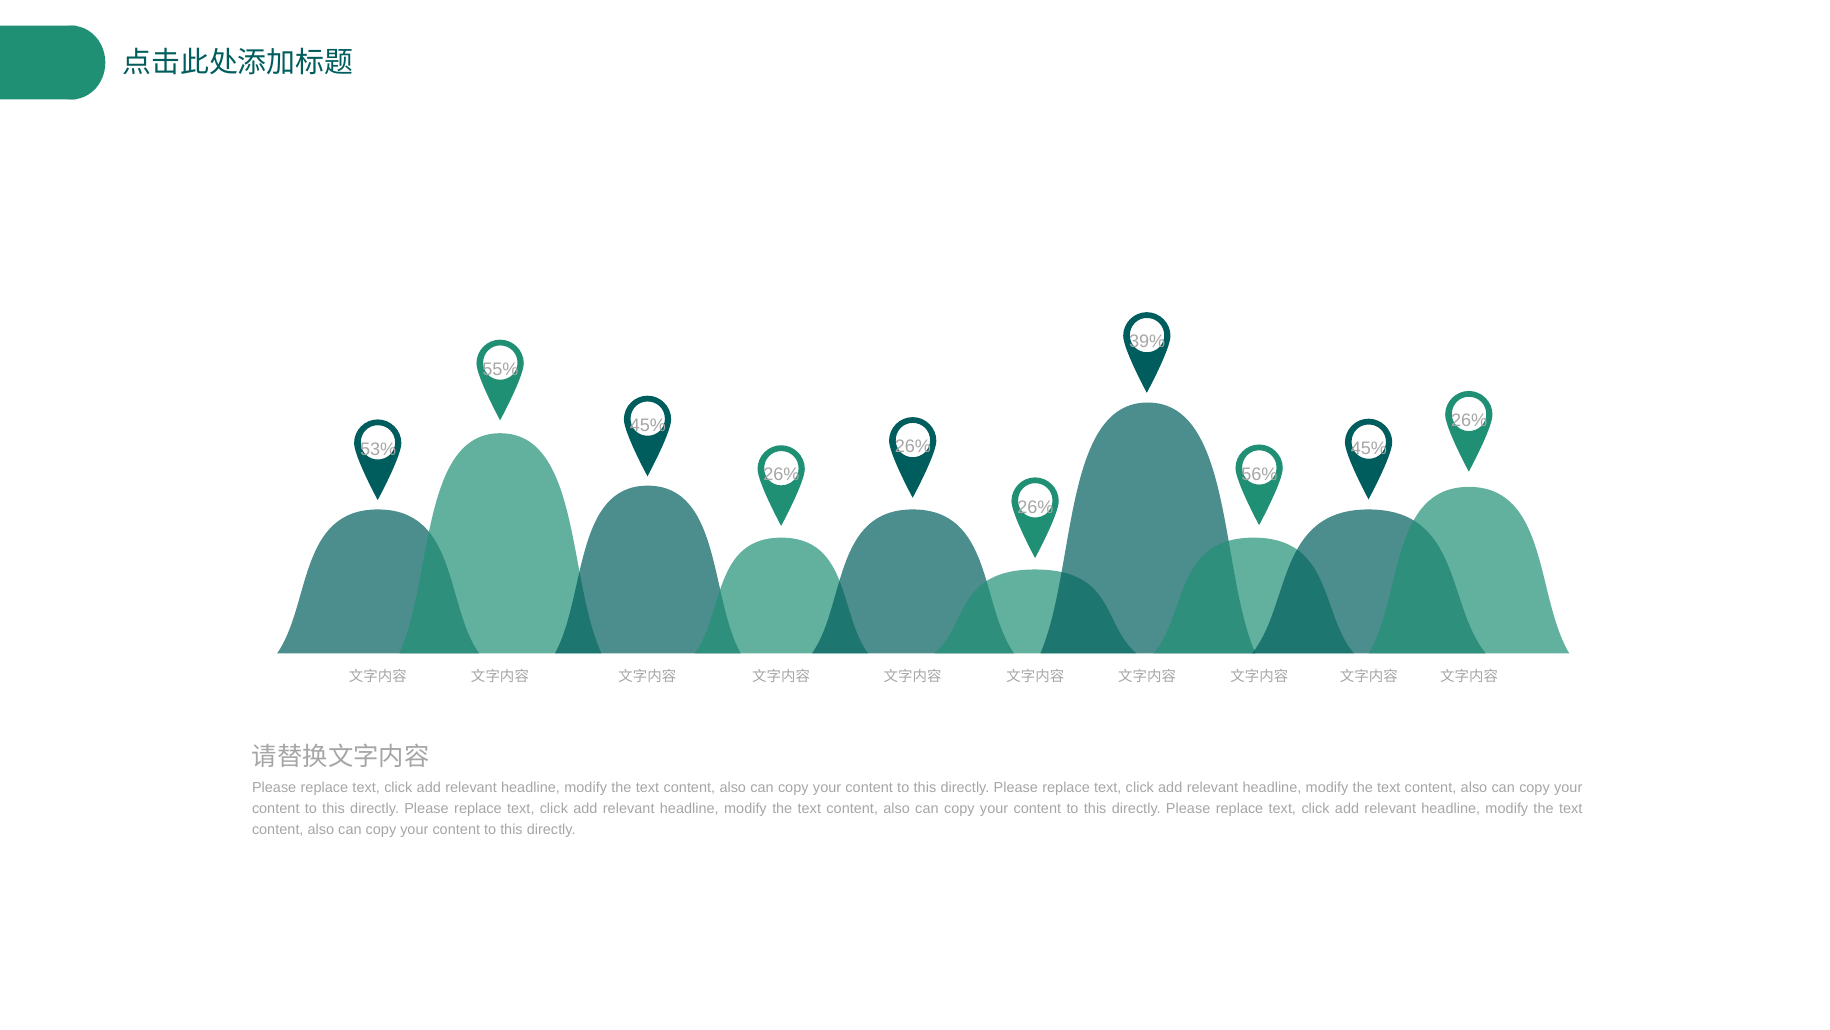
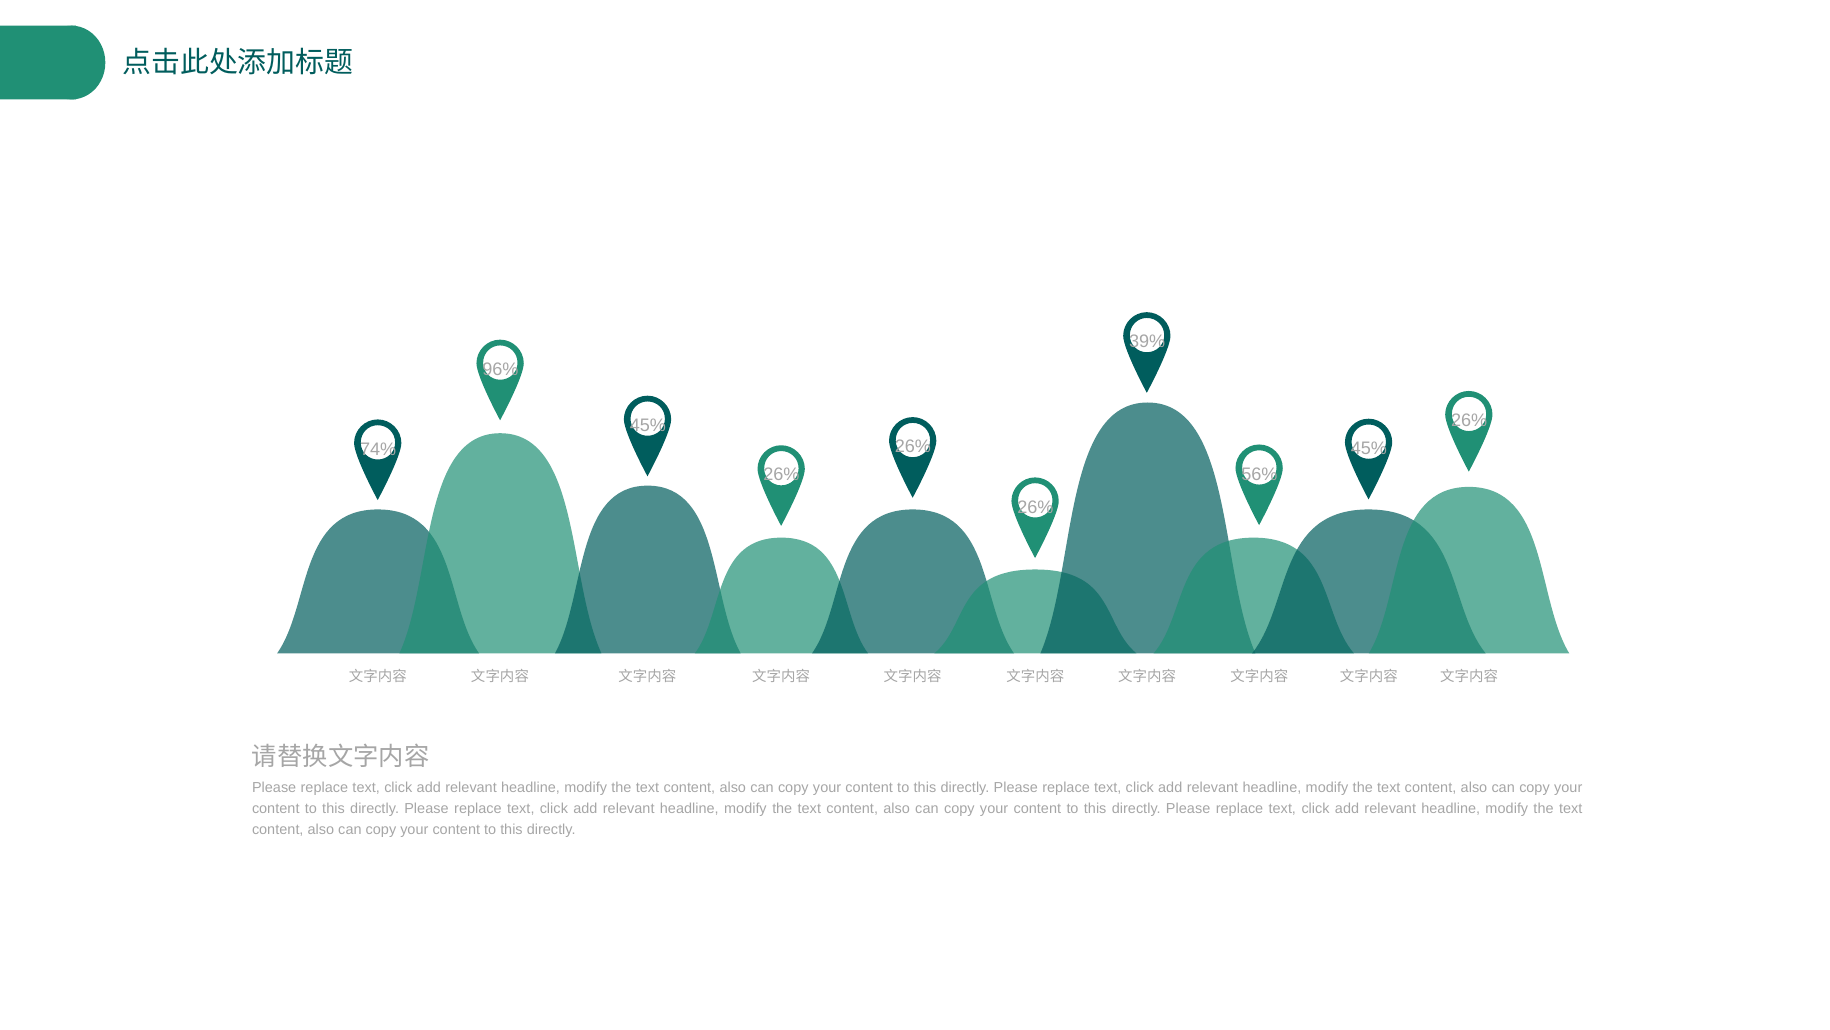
55%: 55% -> 96%
53%: 53% -> 74%
